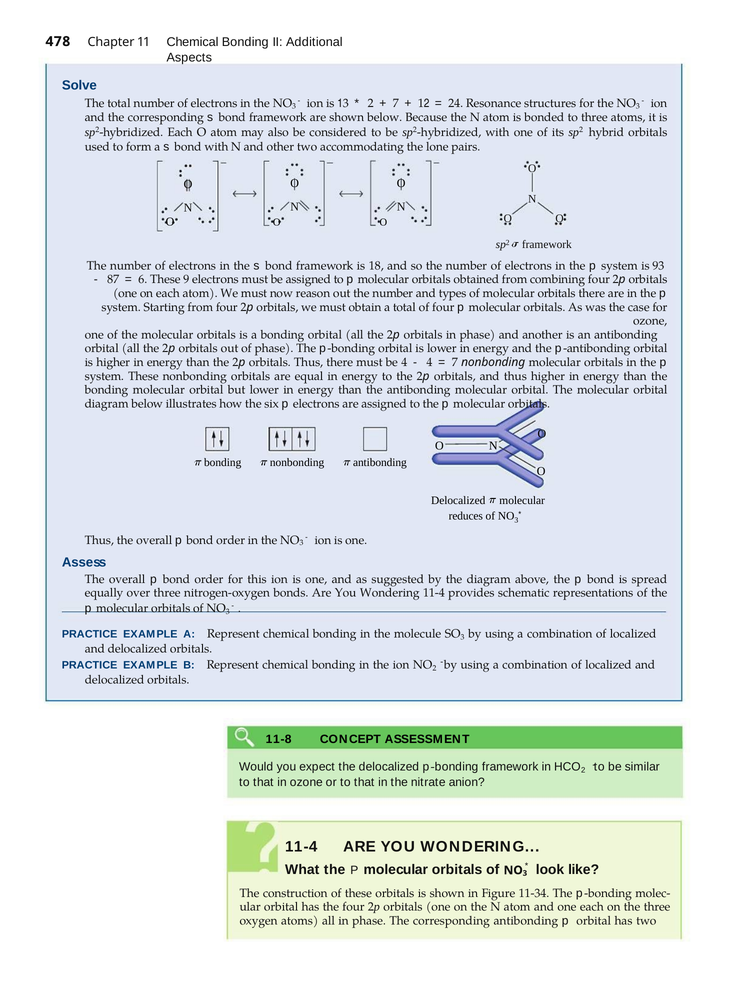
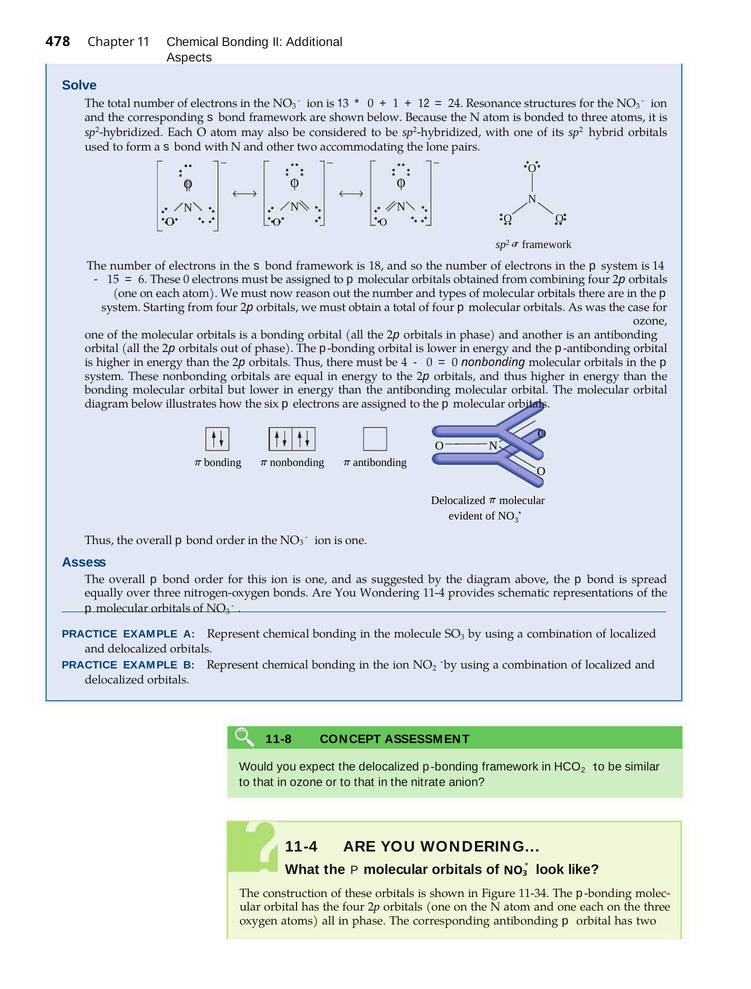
2 at (371, 103): 2 -> 0
7 at (396, 103): 7 -> 1
93: 93 -> 14
87: 87 -> 15
These 9: 9 -> 0
4 at (429, 363): 4 -> 0
7 at (455, 363): 7 -> 0
reduces: reduces -> evident
